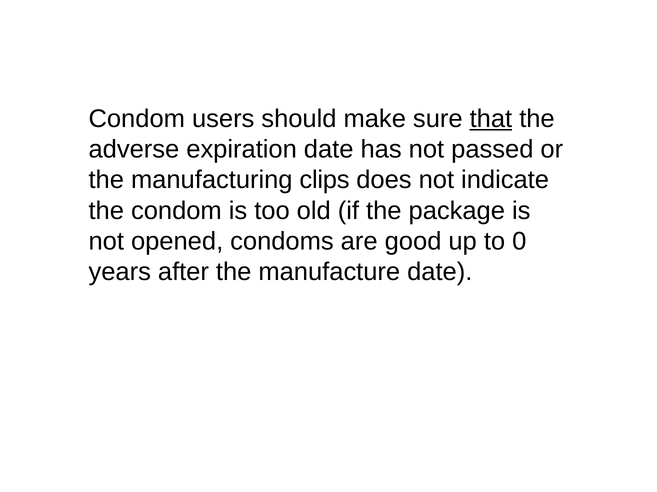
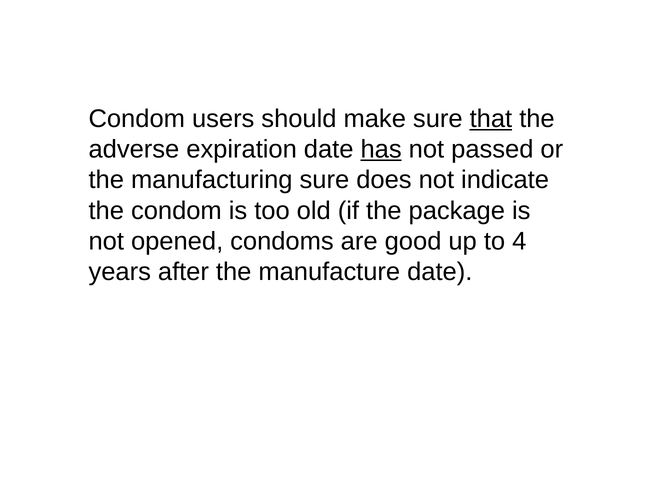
has underline: none -> present
manufacturing clips: clips -> sure
0: 0 -> 4
